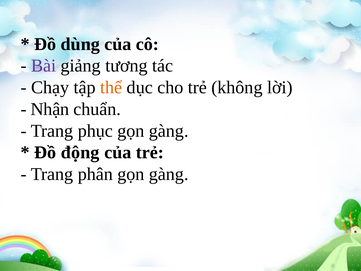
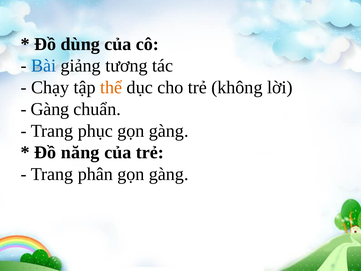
Bài colour: purple -> blue
Nhận at (50, 109): Nhận -> Gàng
động: động -> năng
